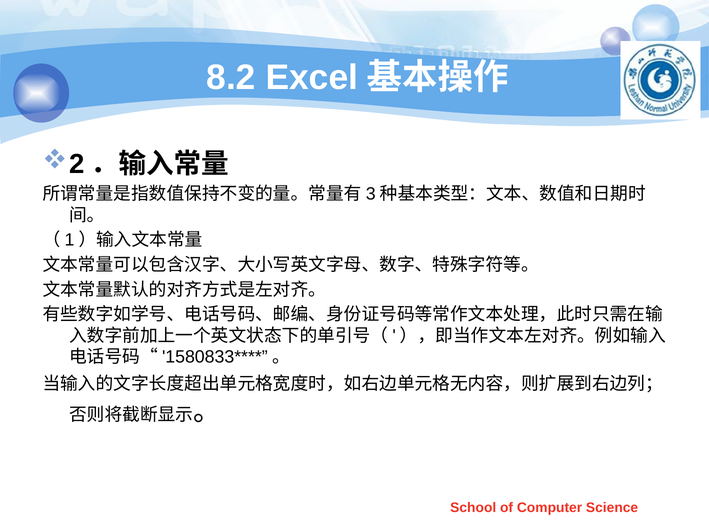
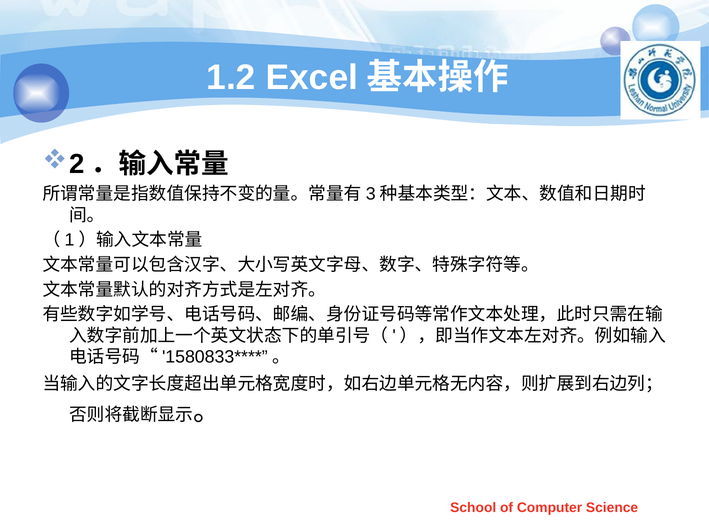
8.2: 8.2 -> 1.2
